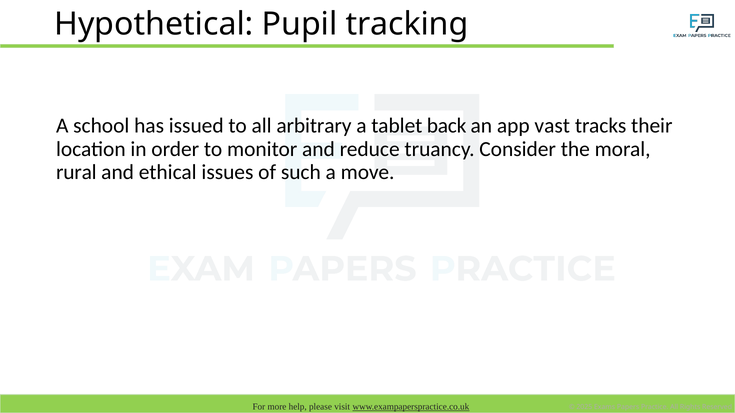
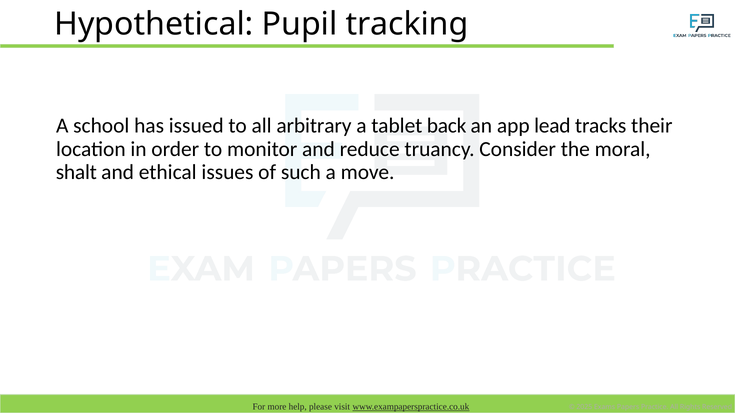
vast: vast -> lead
rural: rural -> shalt
